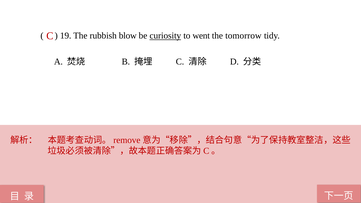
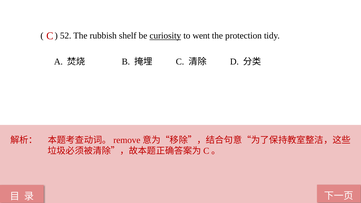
19: 19 -> 52
blow: blow -> shelf
tomorrow: tomorrow -> protection
